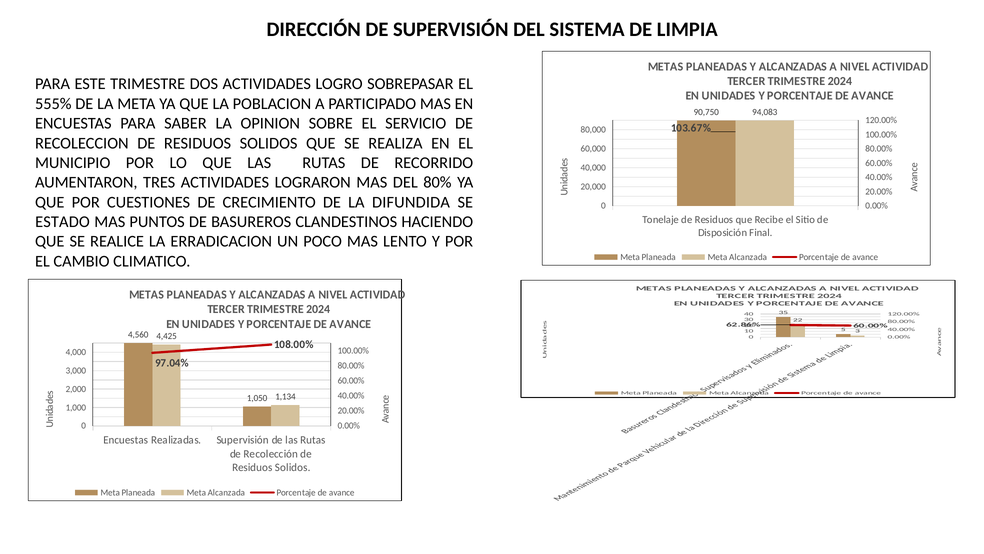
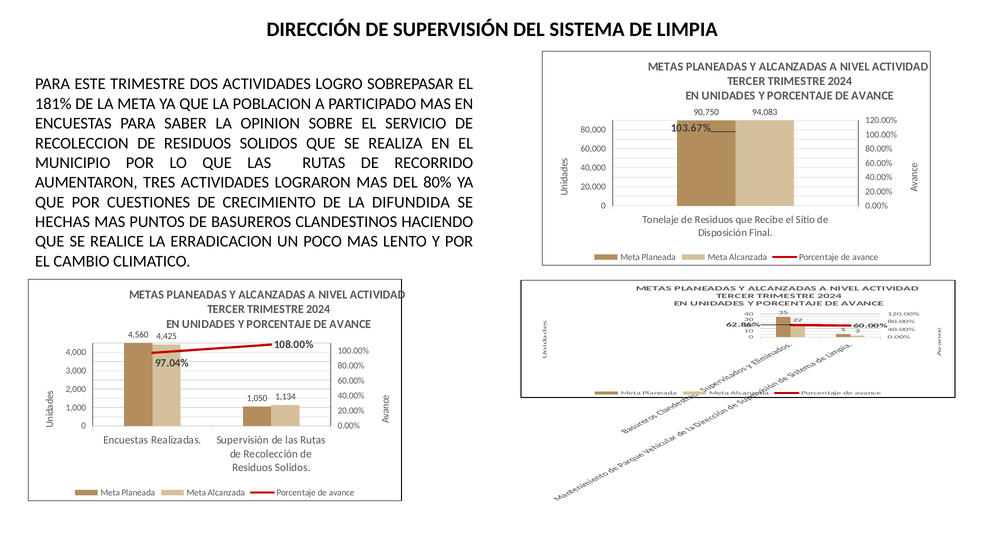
555%: 555% -> 181%
ESTADO: ESTADO -> HECHAS
